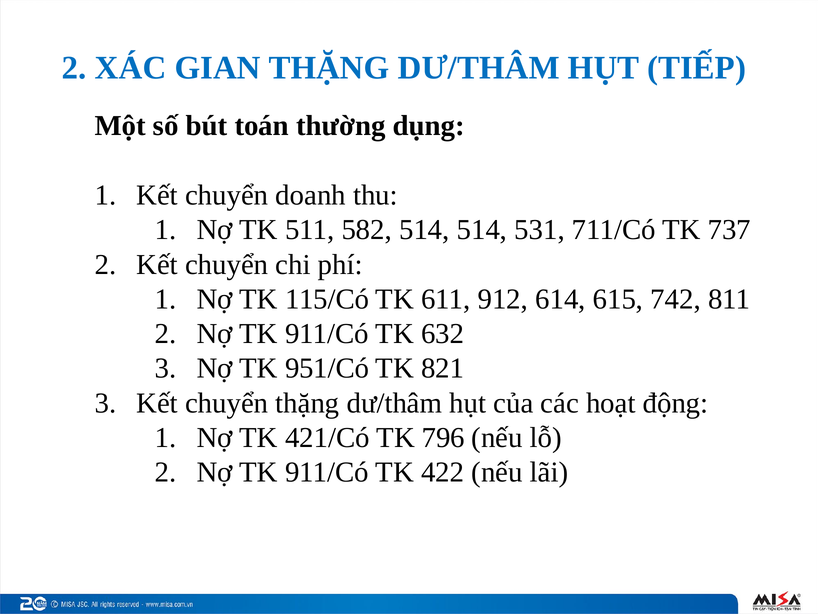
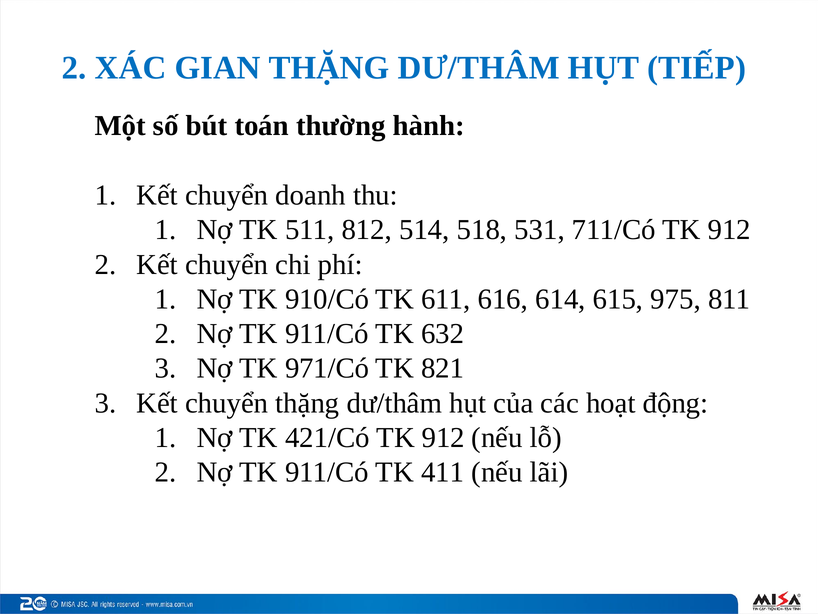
dụng: dụng -> hành
582: 582 -> 812
514 514: 514 -> 518
711/Có TK 737: 737 -> 912
115/Có: 115/Có -> 910/Có
912: 912 -> 616
742: 742 -> 975
951/Có: 951/Có -> 971/Có
421/Có TK 796: 796 -> 912
422: 422 -> 411
